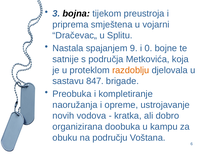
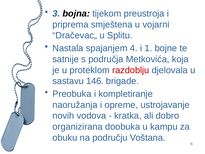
9: 9 -> 4
0: 0 -> 1
razdoblju colour: orange -> red
847: 847 -> 146
